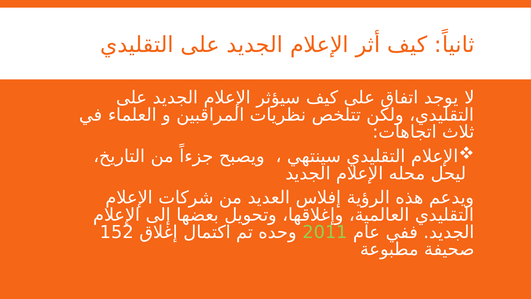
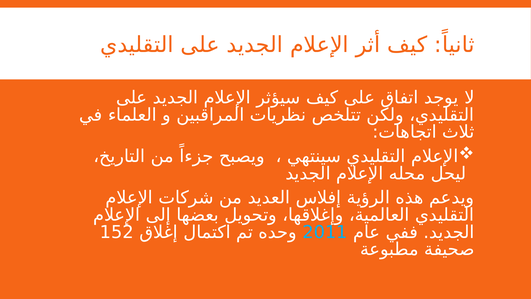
2011 colour: light green -> light blue
